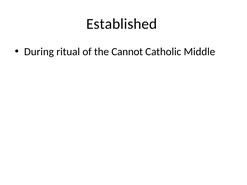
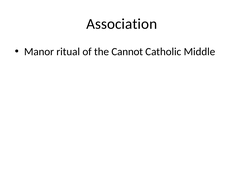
Established: Established -> Association
During: During -> Manor
